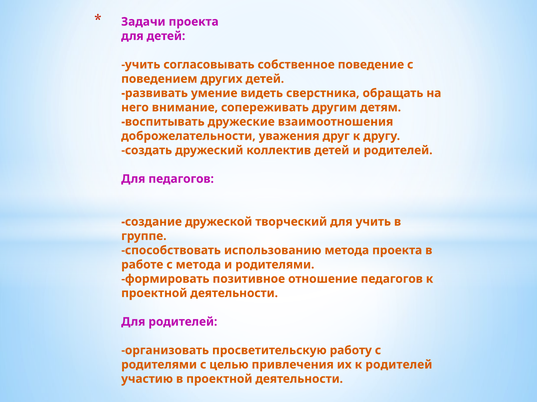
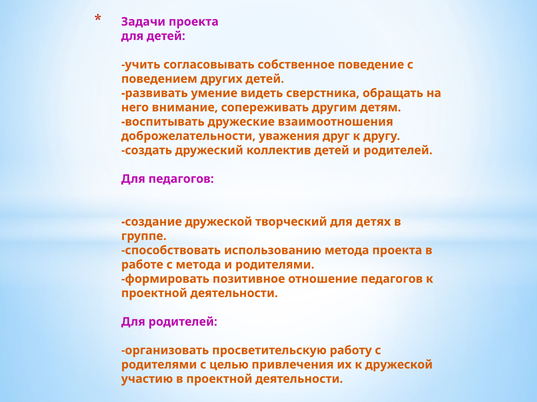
для учить: учить -> детях
к родителей: родителей -> дружеской
